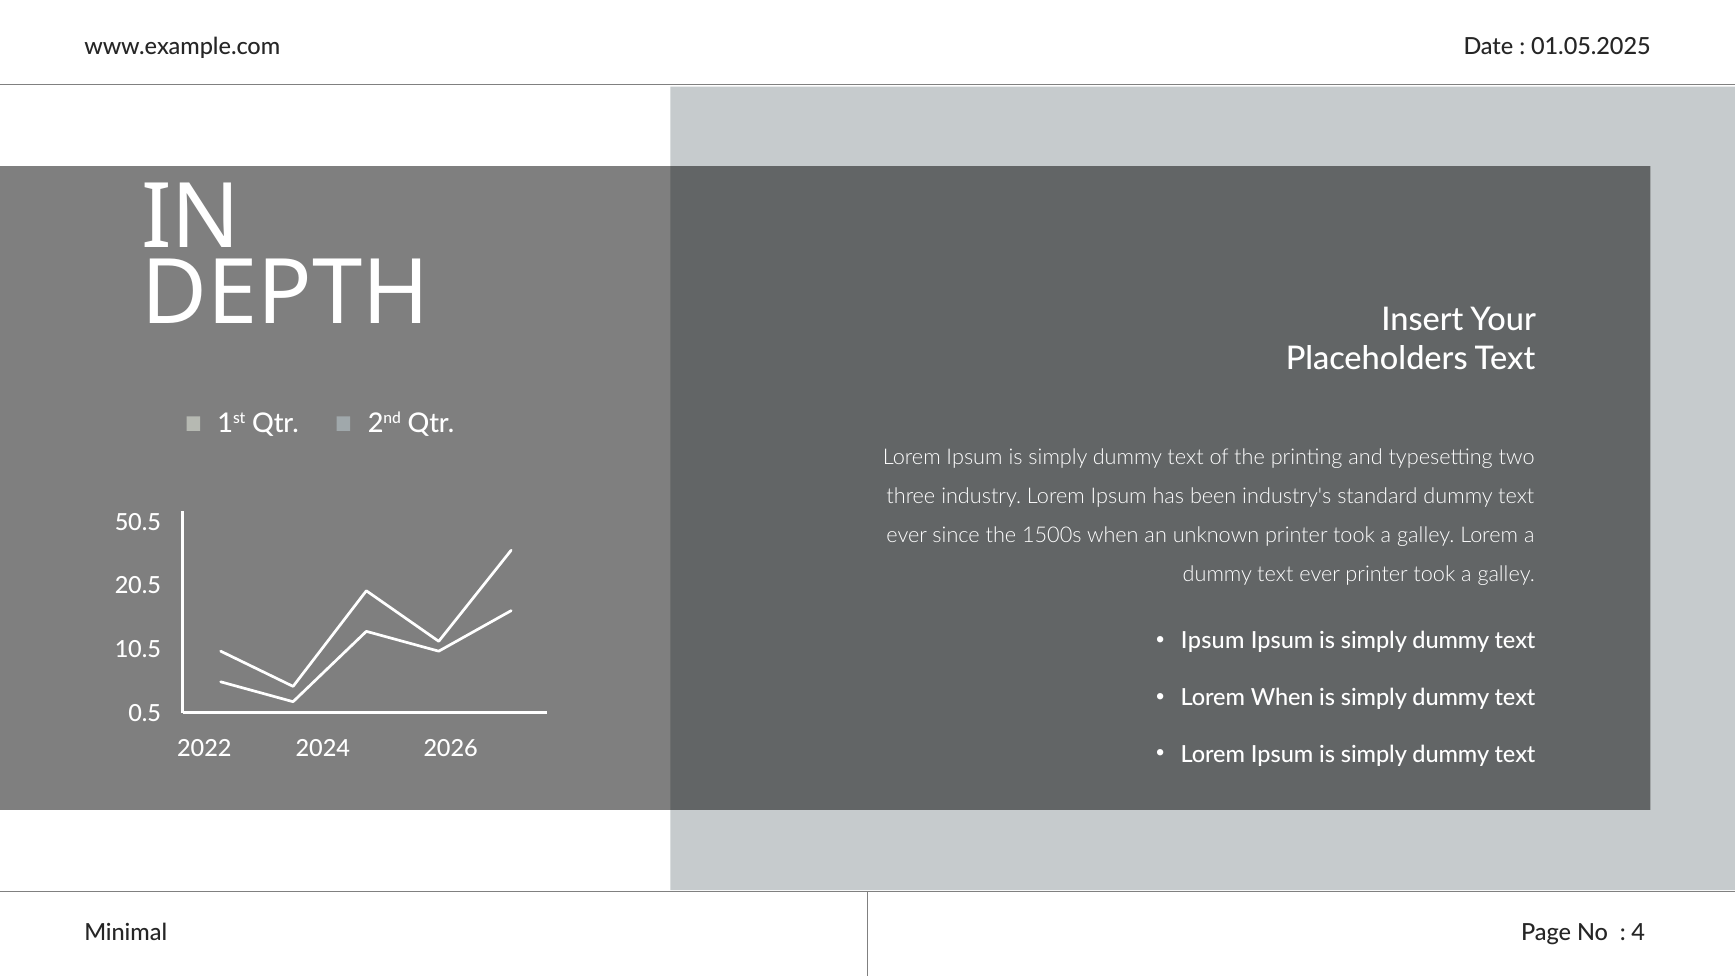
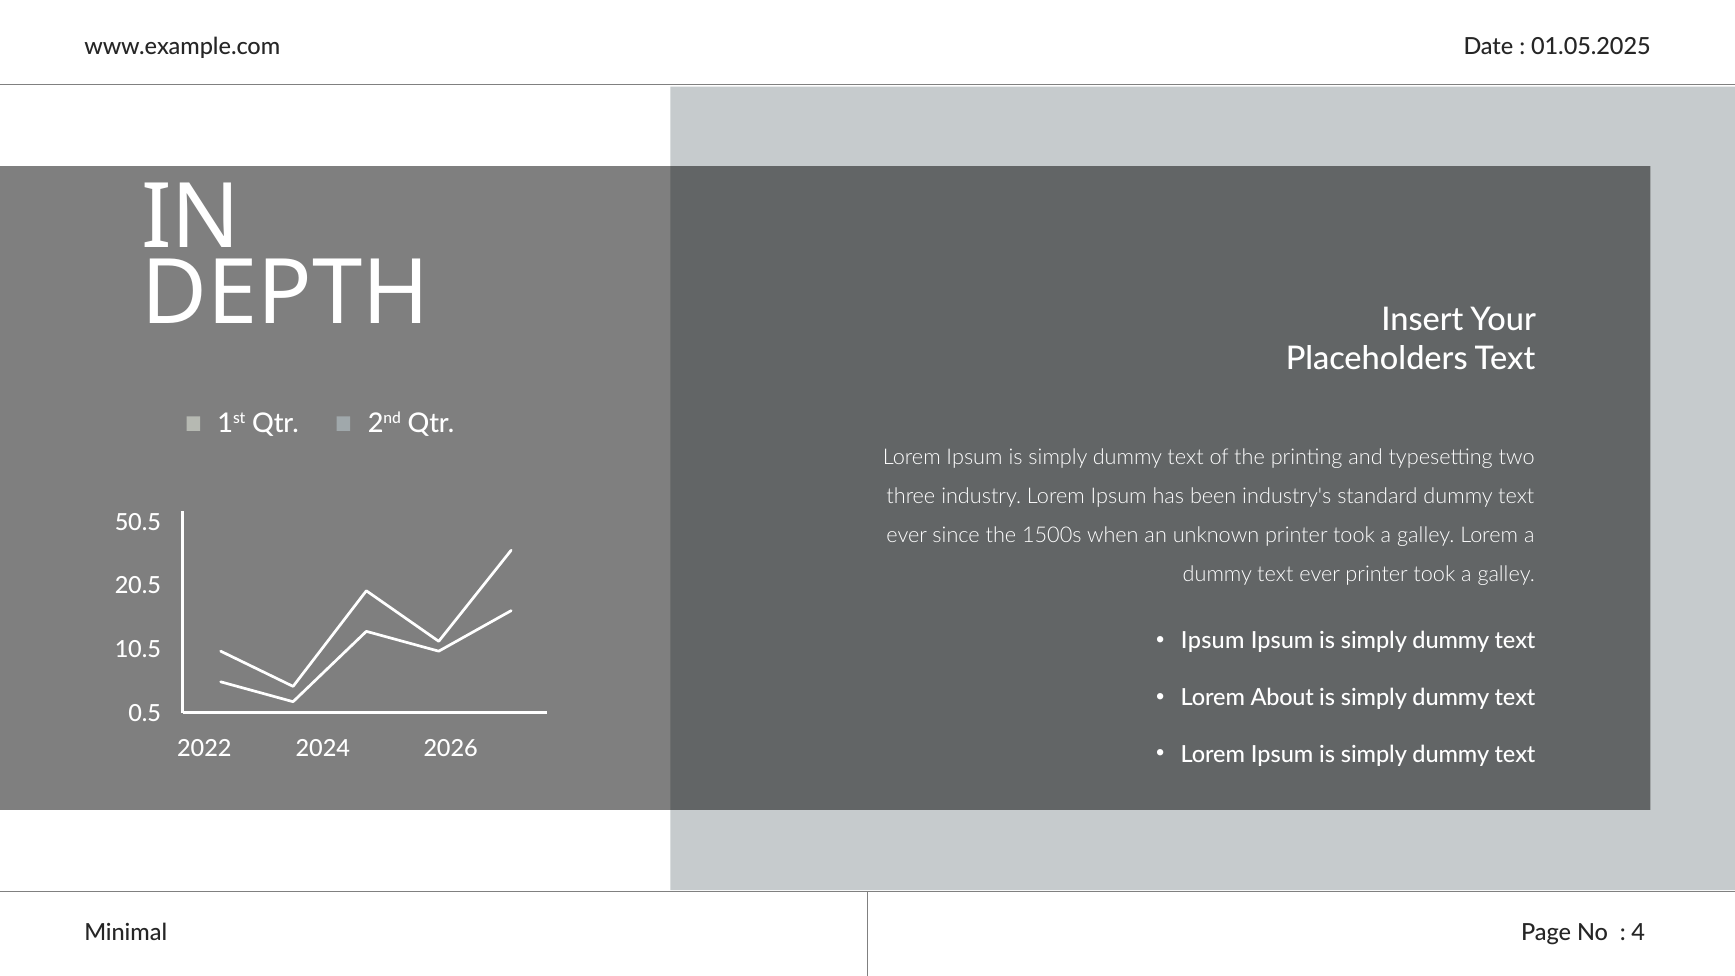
Lorem When: When -> About
